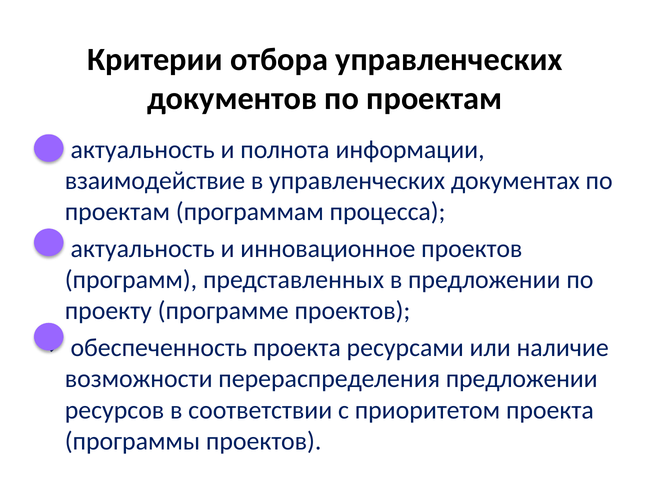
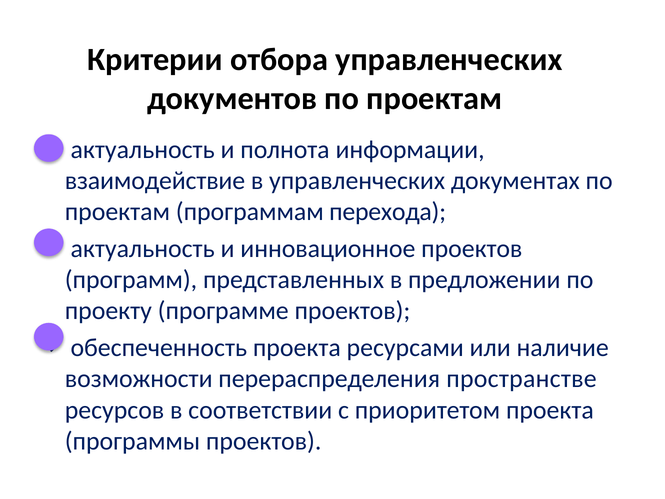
процесса: процесса -> перехода
перераспределения предложении: предложении -> пространстве
